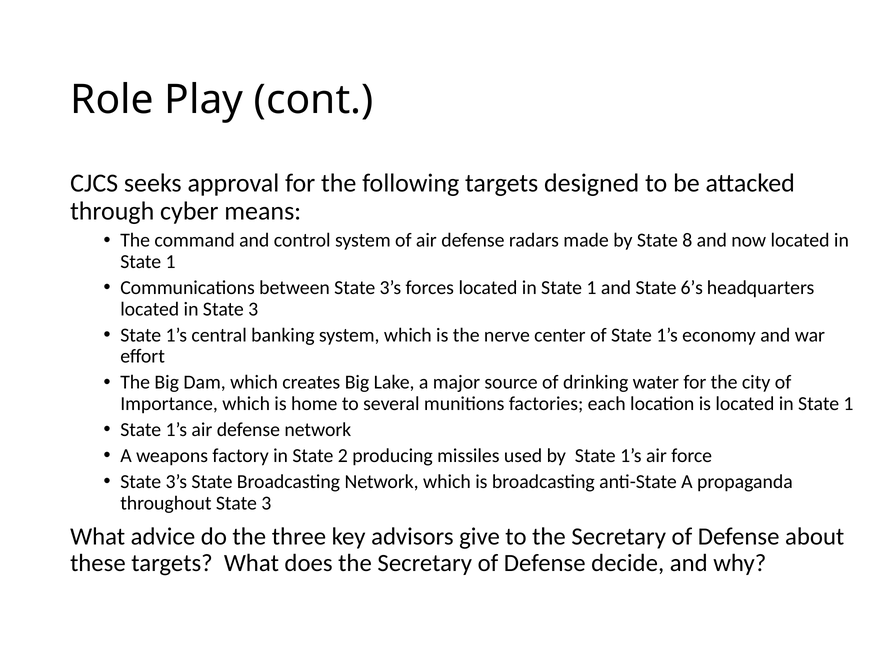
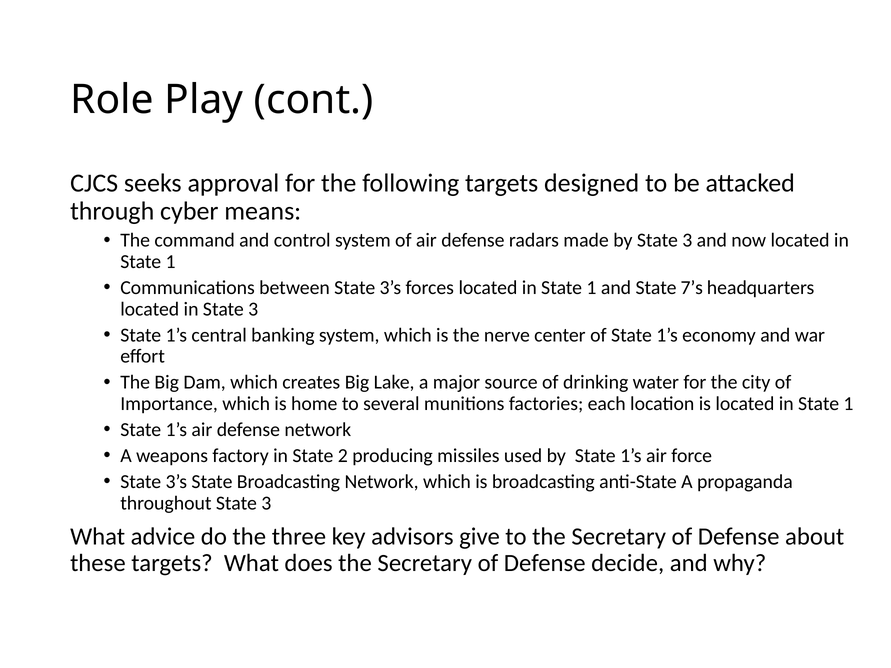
by State 8: 8 -> 3
6’s: 6’s -> 7’s
